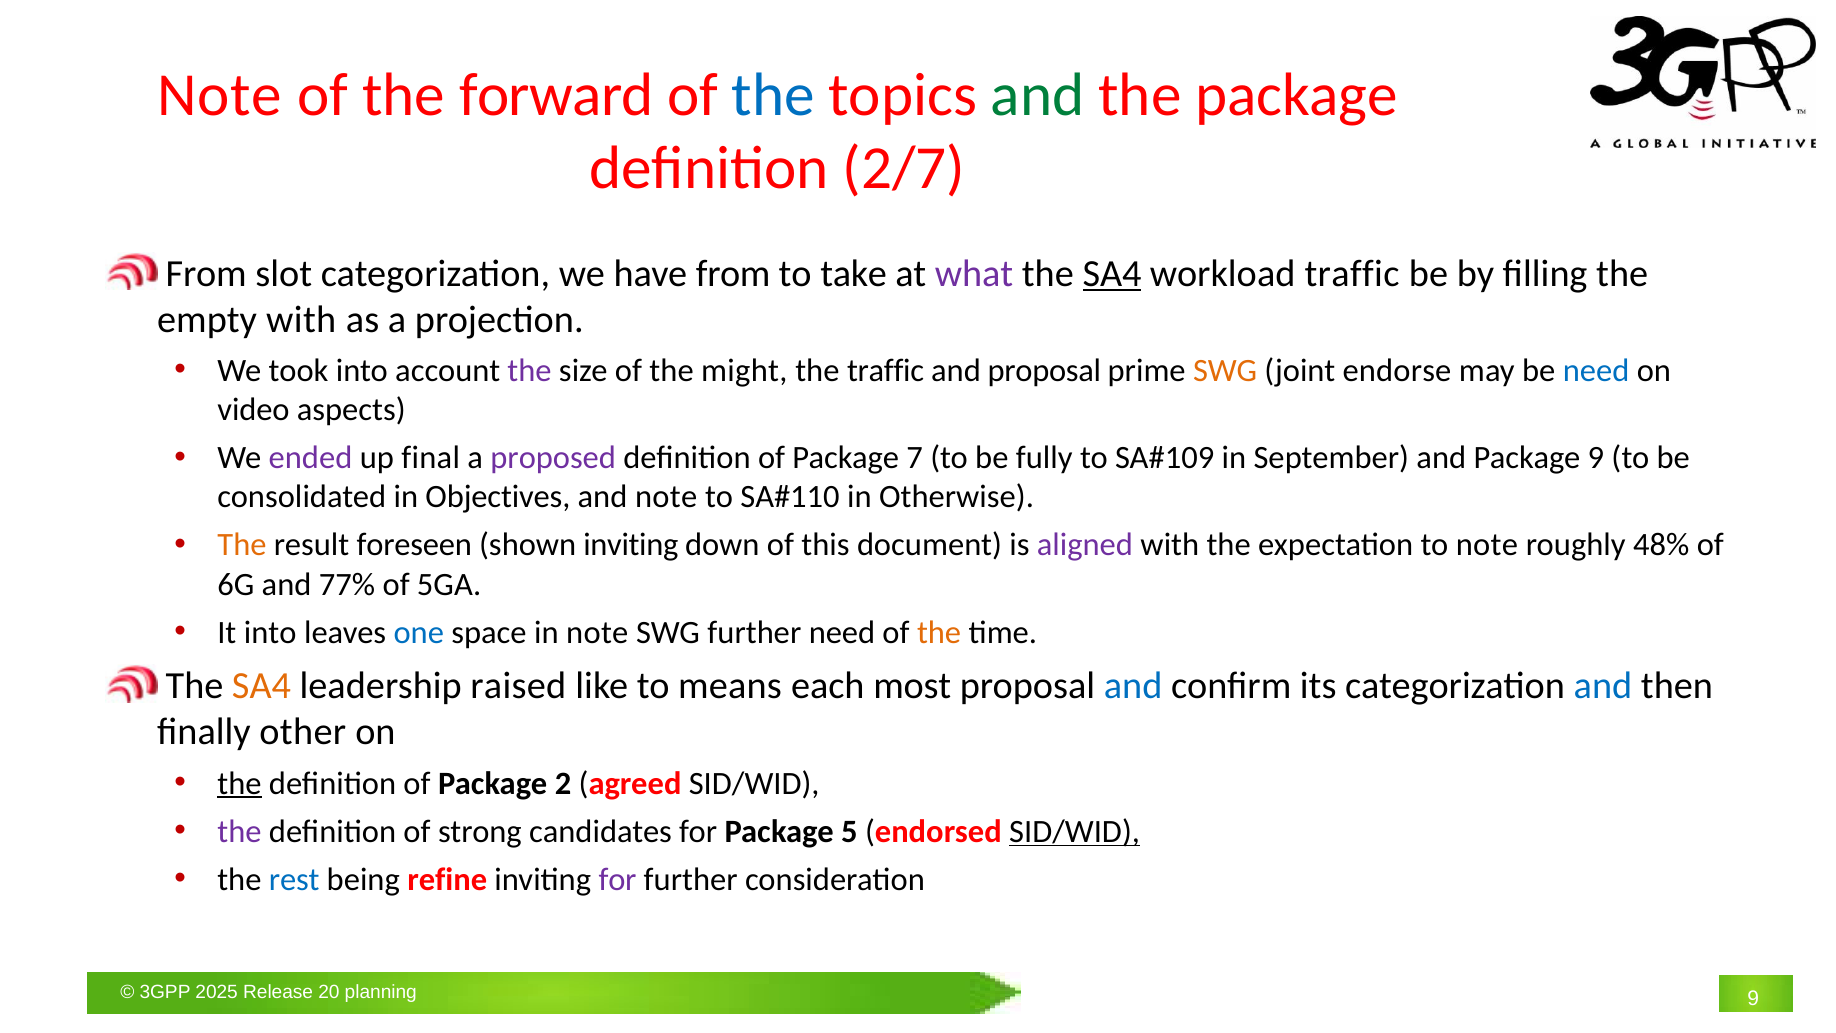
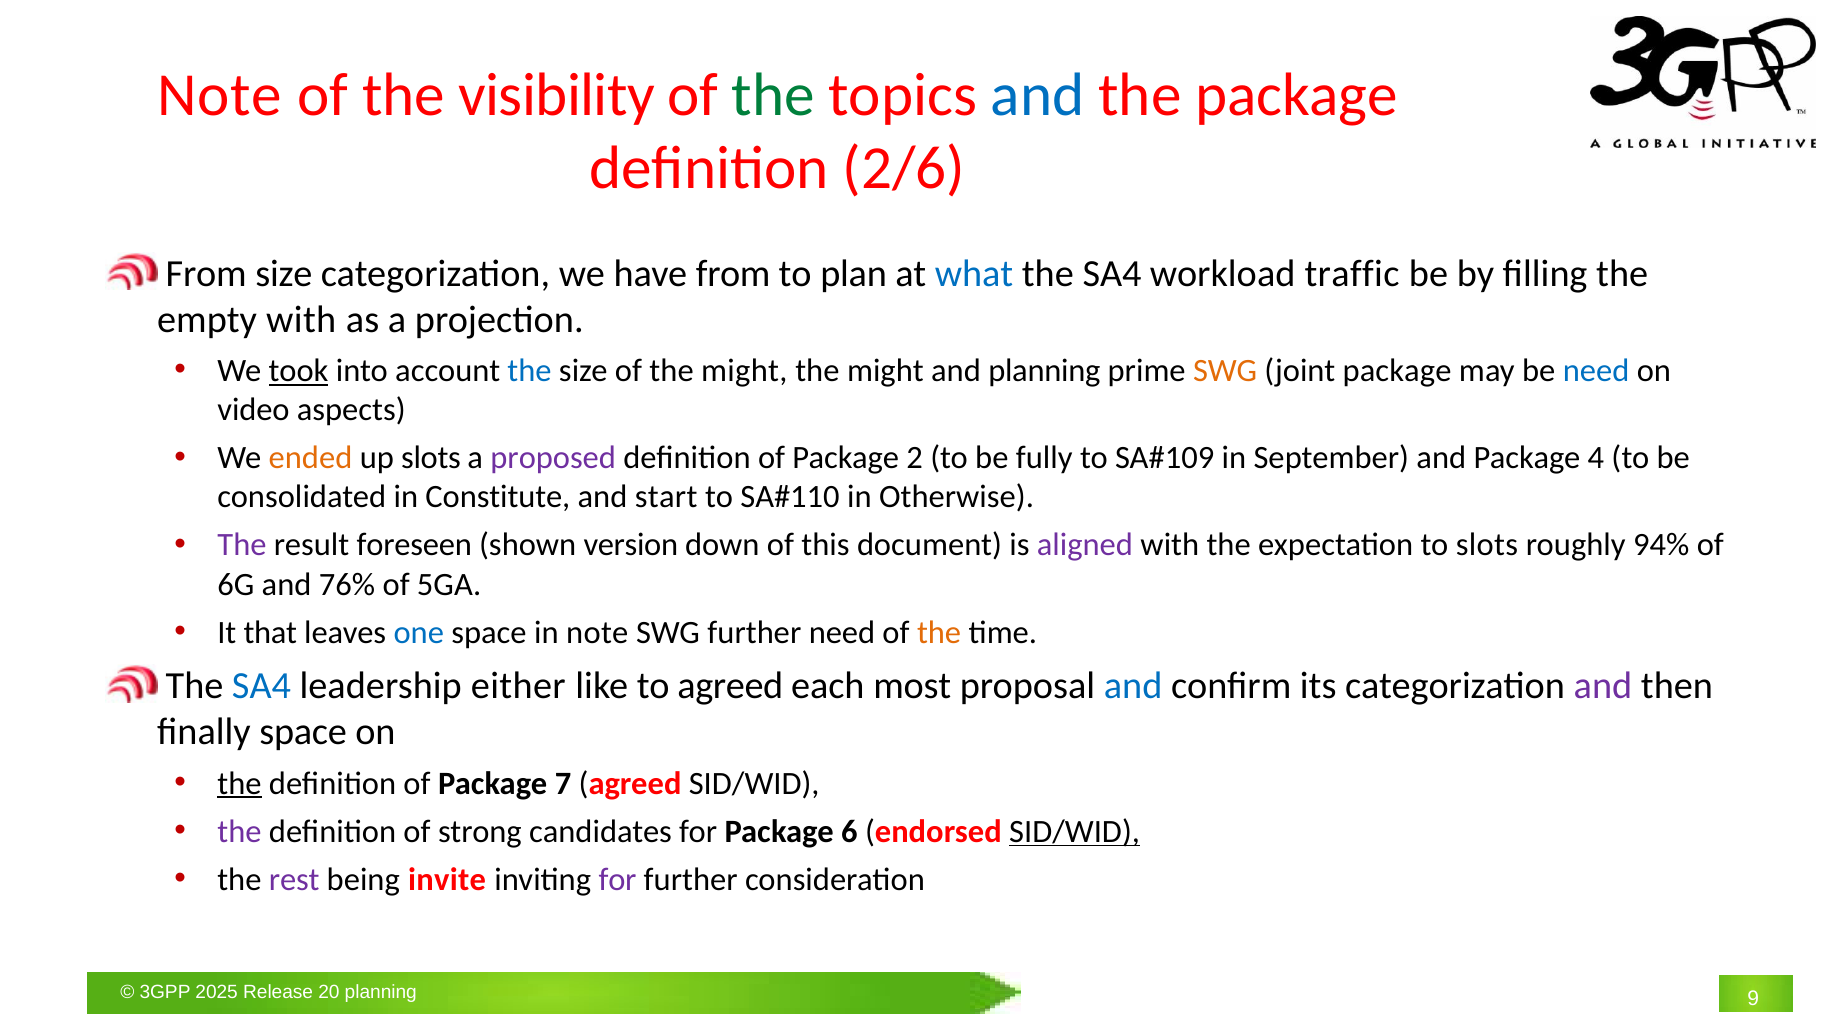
forward: forward -> visibility
the at (773, 95) colour: blue -> green
and at (1038, 95) colour: green -> blue
2/7: 2/7 -> 2/6
From slot: slot -> size
take: take -> plan
what colour: purple -> blue
SA4 at (1112, 274) underline: present -> none
took underline: none -> present
the at (530, 371) colour: purple -> blue
traffic at (886, 371): traffic -> might
and proposal: proposal -> planning
joint endorse: endorse -> package
ended colour: purple -> orange
up final: final -> slots
7: 7 -> 2
Package 9: 9 -> 4
Objectives: Objectives -> Constitute
and note: note -> start
The at (242, 545) colour: orange -> purple
shown inviting: inviting -> version
to note: note -> slots
48%: 48% -> 94%
77%: 77% -> 76%
It into: into -> that
SA4 at (262, 686) colour: orange -> blue
raised: raised -> either
to means: means -> agreed
and at (1603, 686) colour: blue -> purple
finally other: other -> space
2: 2 -> 7
5: 5 -> 6
rest colour: blue -> purple
refine: refine -> invite
